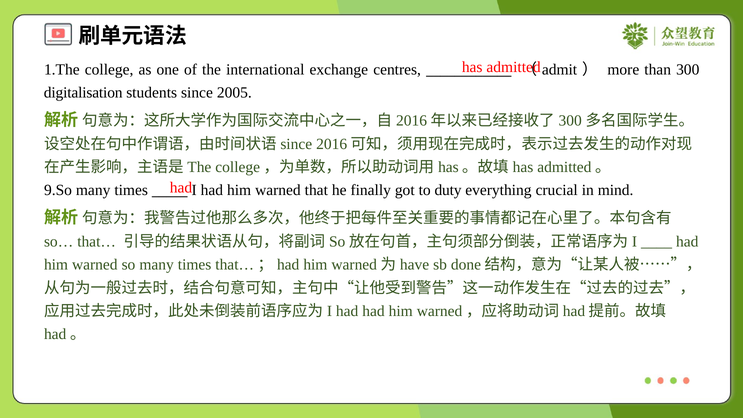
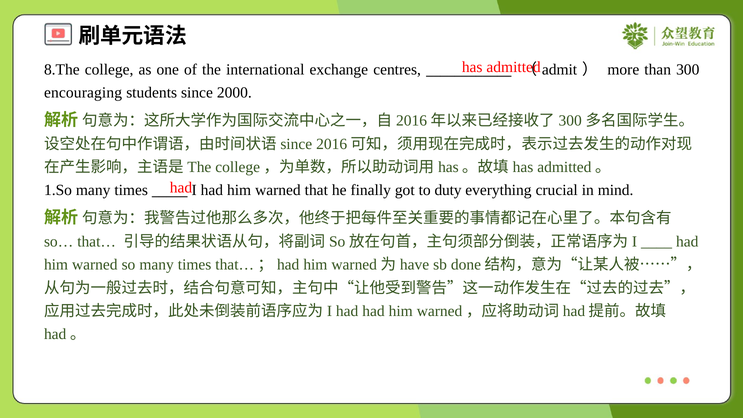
1.The: 1.The -> 8.The
digitalisation: digitalisation -> encouraging
2005: 2005 -> 2000
9.So: 9.So -> 1.So
